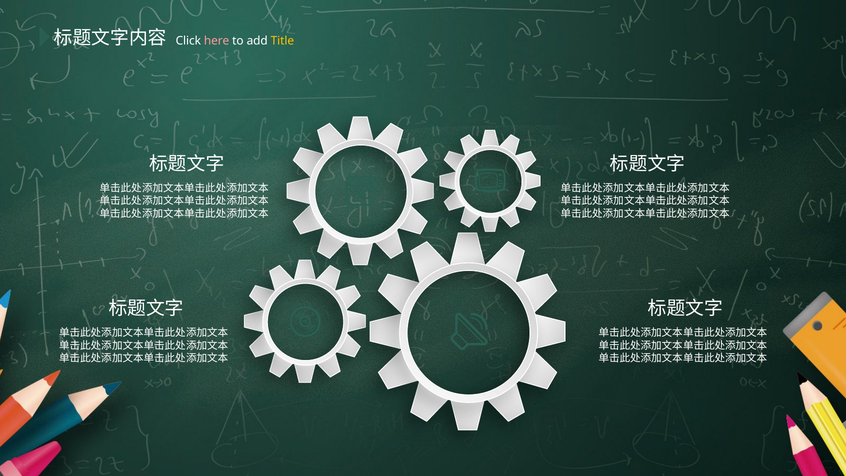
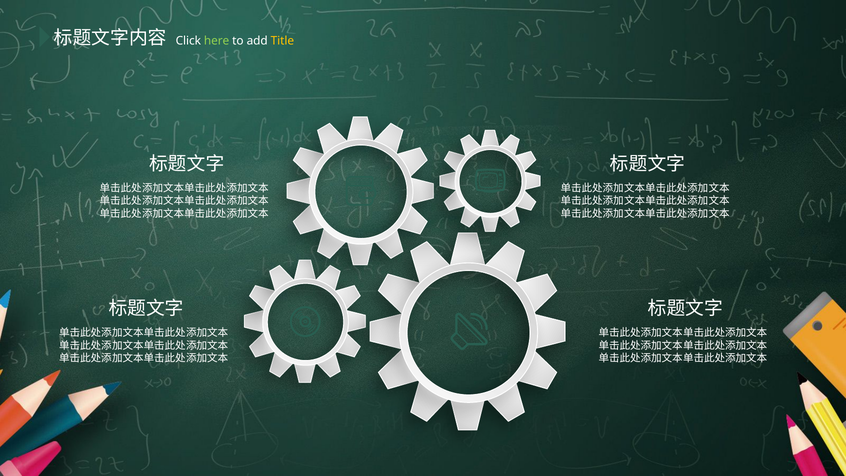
here colour: pink -> light green
